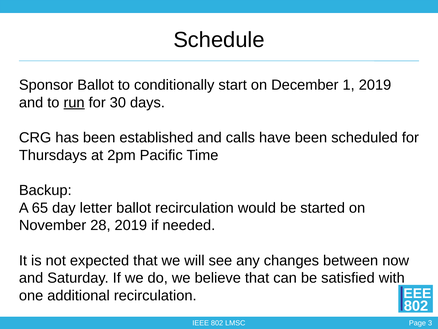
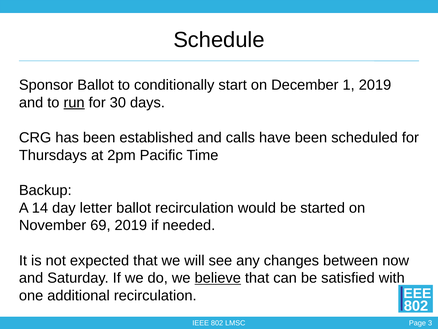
65: 65 -> 14
28: 28 -> 69
believe underline: none -> present
